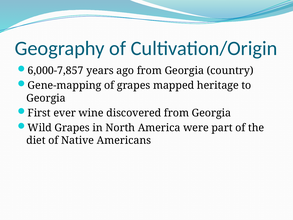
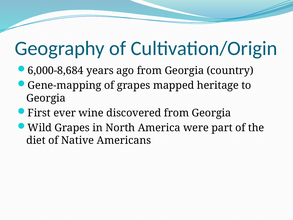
6,000-7,857: 6,000-7,857 -> 6,000-8,684
